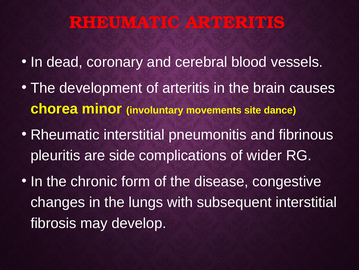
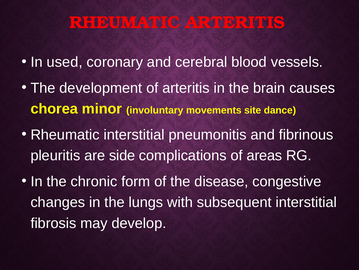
dead: dead -> used
wider: wider -> areas
